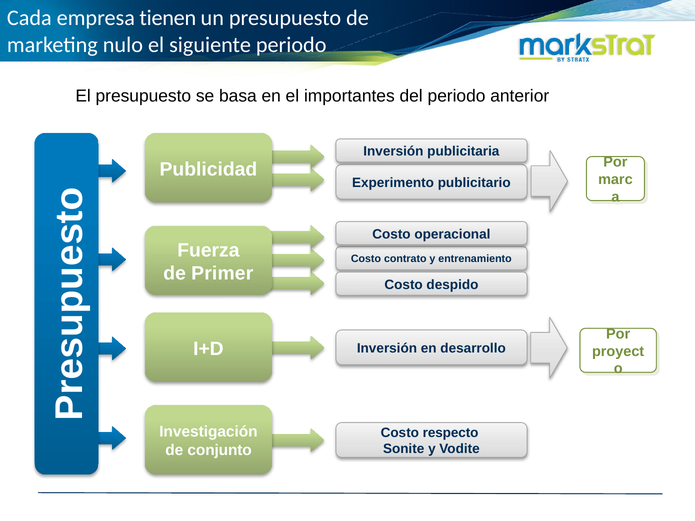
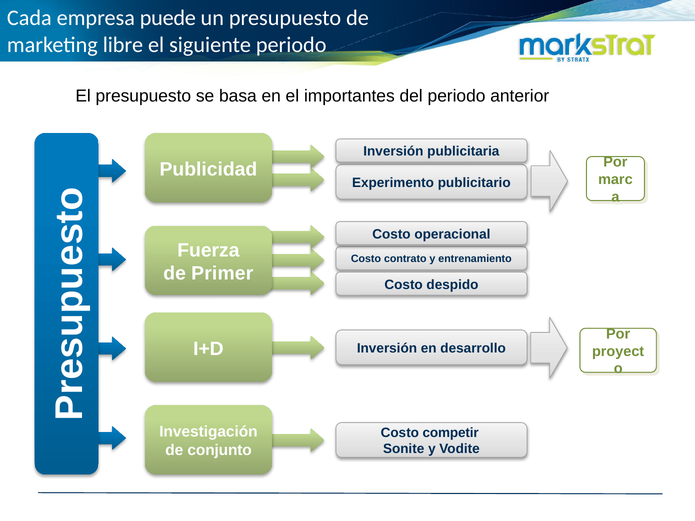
tienen: tienen -> puede
nulo: nulo -> libre
respecto: respecto -> competir
